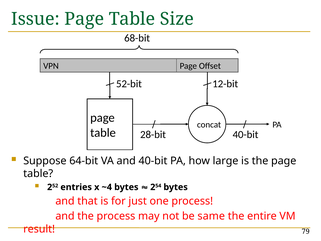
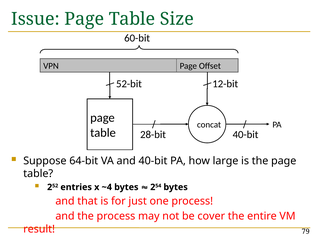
68-bit: 68-bit -> 60-bit
same: same -> cover
